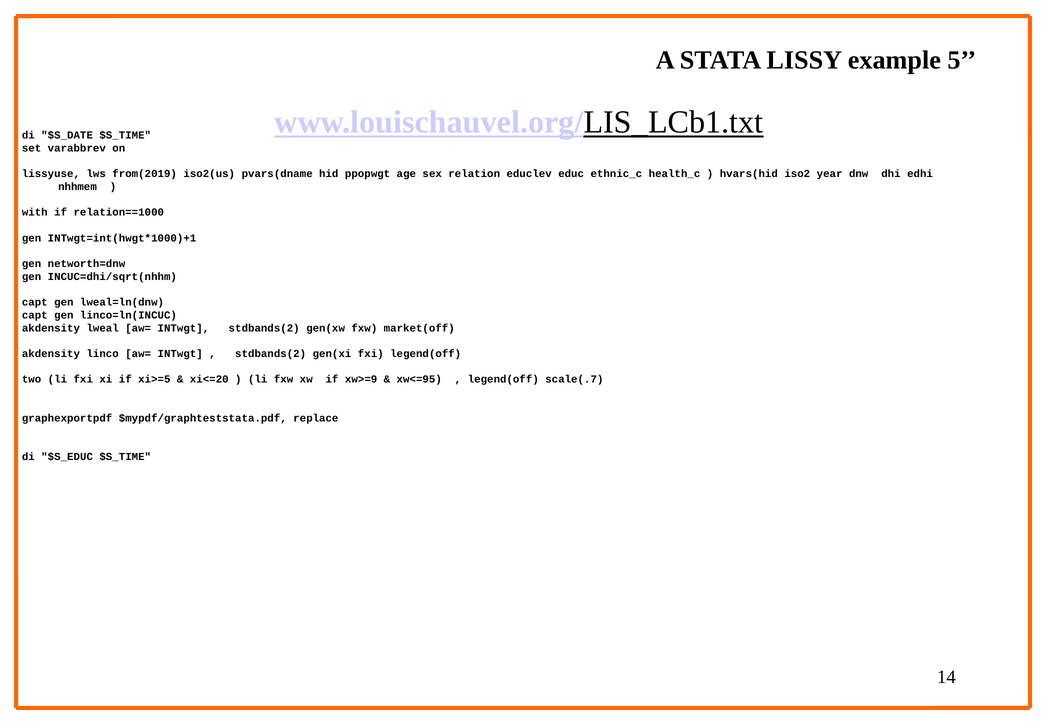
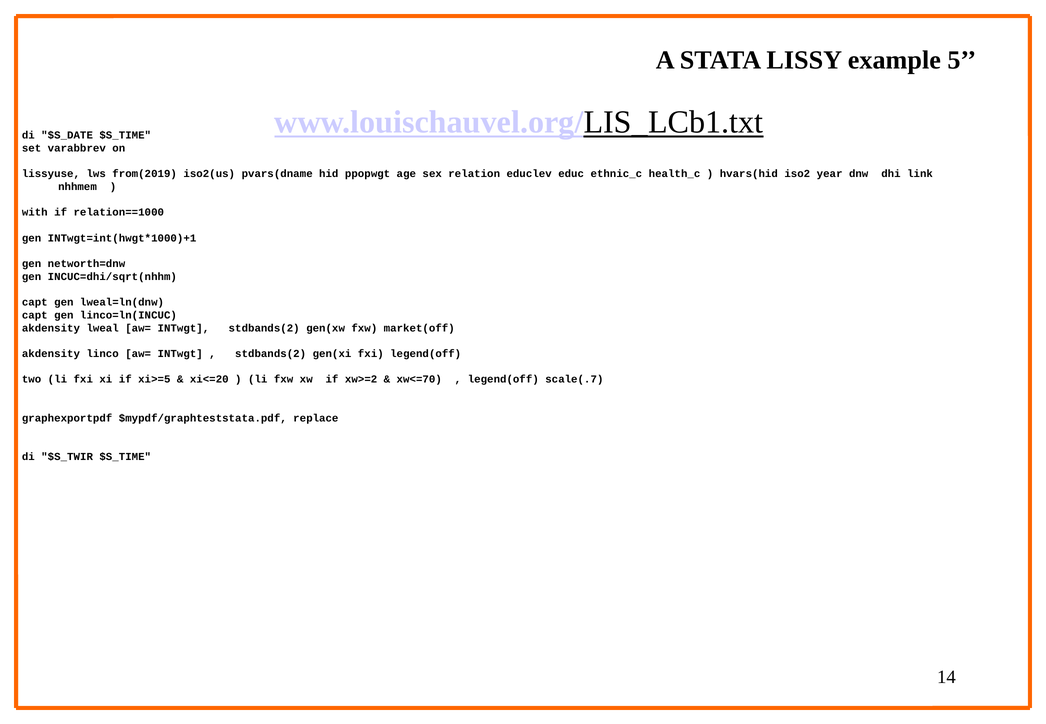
edhi: edhi -> link
xw>=9: xw>=9 -> xw>=2
xw<=95: xw<=95 -> xw<=70
$S_EDUC: $S_EDUC -> $S_TWIR
